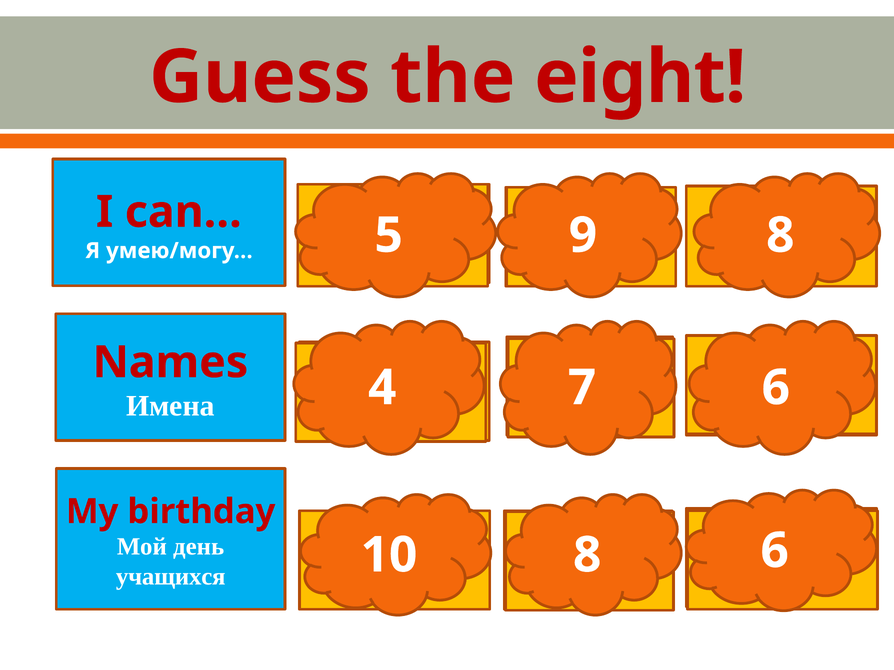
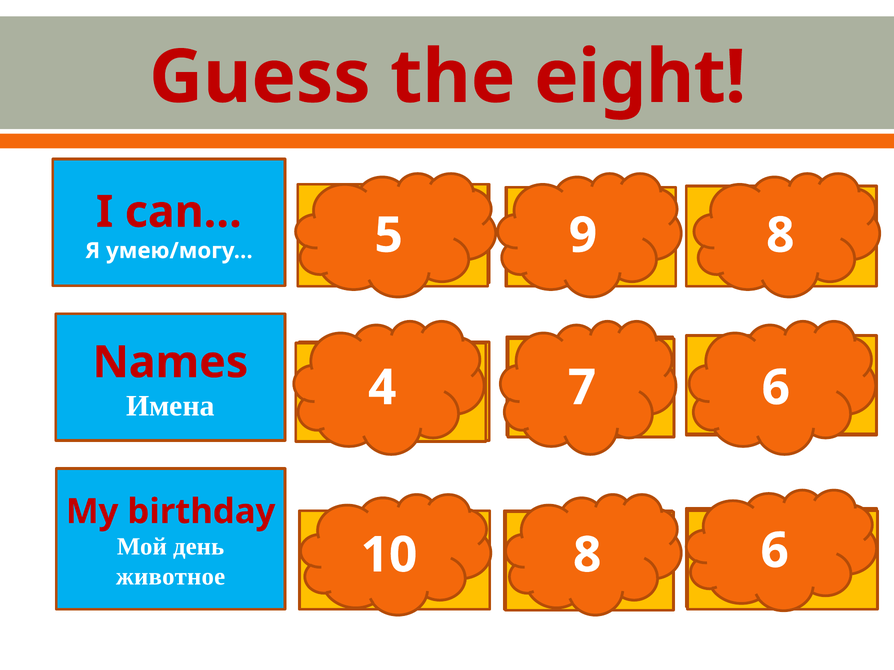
учащихся: учащихся -> животное
